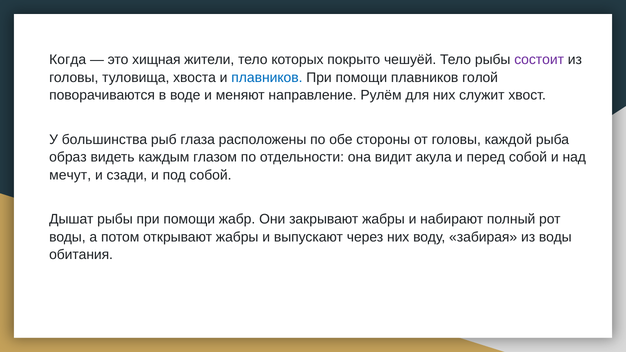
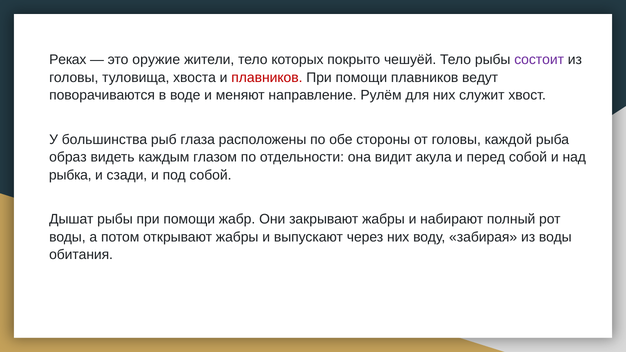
Когда: Когда -> Реках
хищная: хищная -> оружие
плавников at (267, 78) colour: blue -> red
голой: голой -> ведут
мечут: мечут -> рыбка
